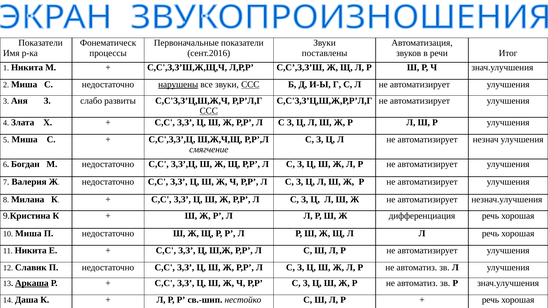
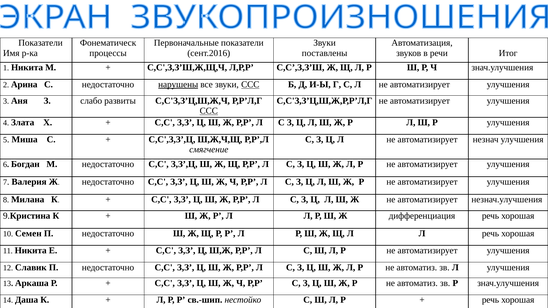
2 Миша: Миша -> Арина
10 Миша: Миша -> Семен
Аркаша underline: present -> none
